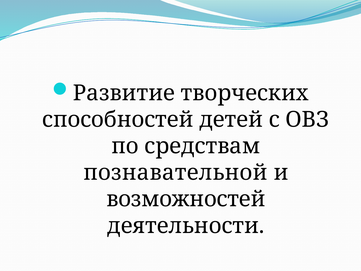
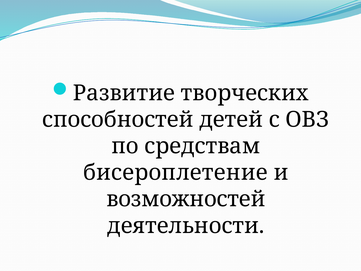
познавательной: познавательной -> бисероплетение
